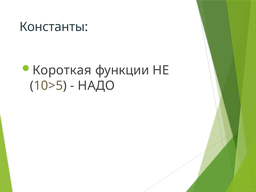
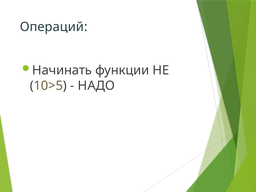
Константы: Константы -> Операций
Короткая: Короткая -> Начинать
